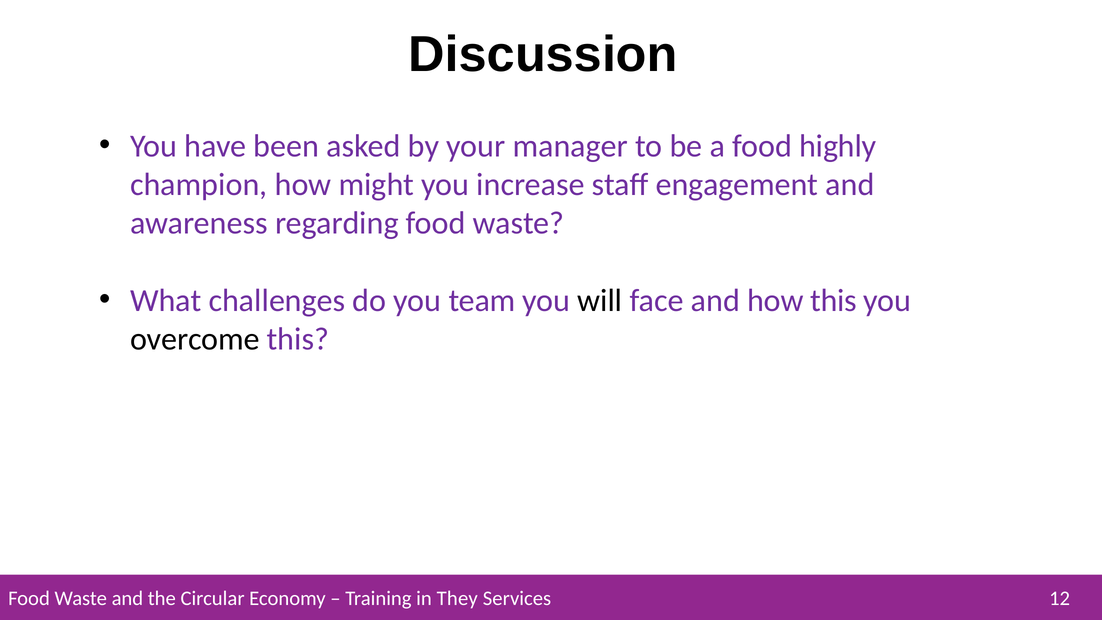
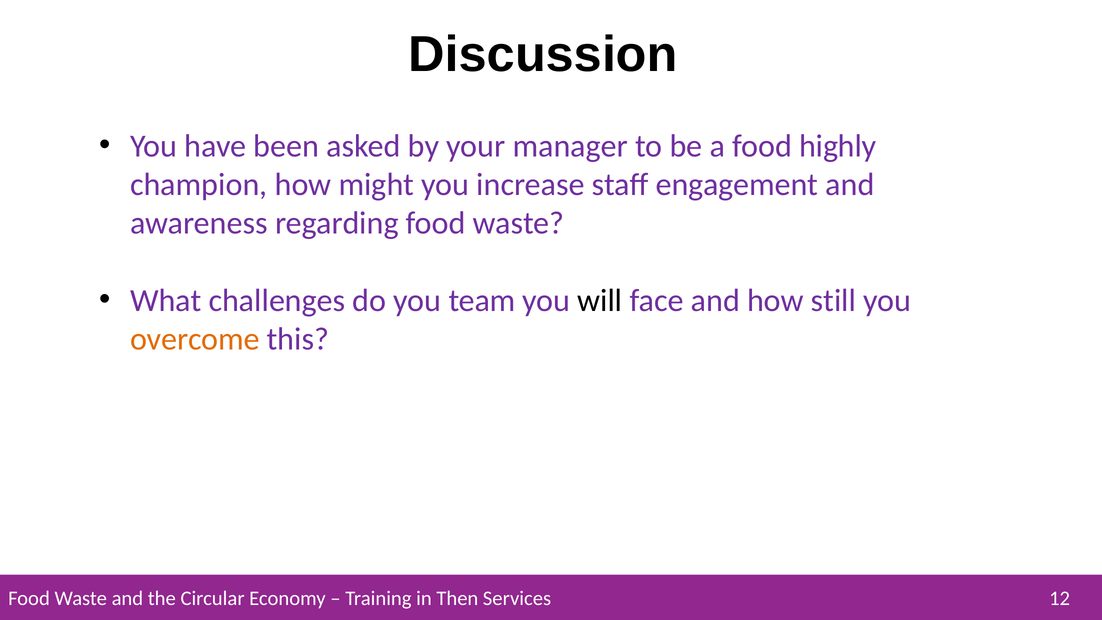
how this: this -> still
overcome colour: black -> orange
They: They -> Then
